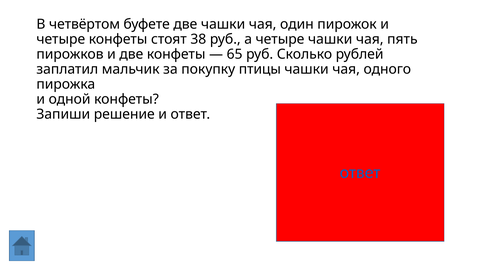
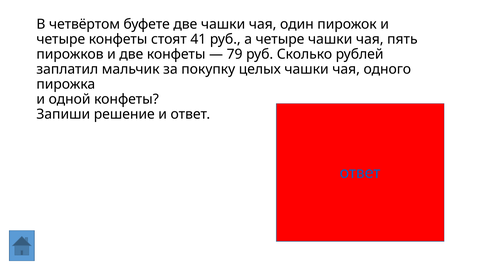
38: 38 -> 41
65: 65 -> 79
птицы: птицы -> целых
